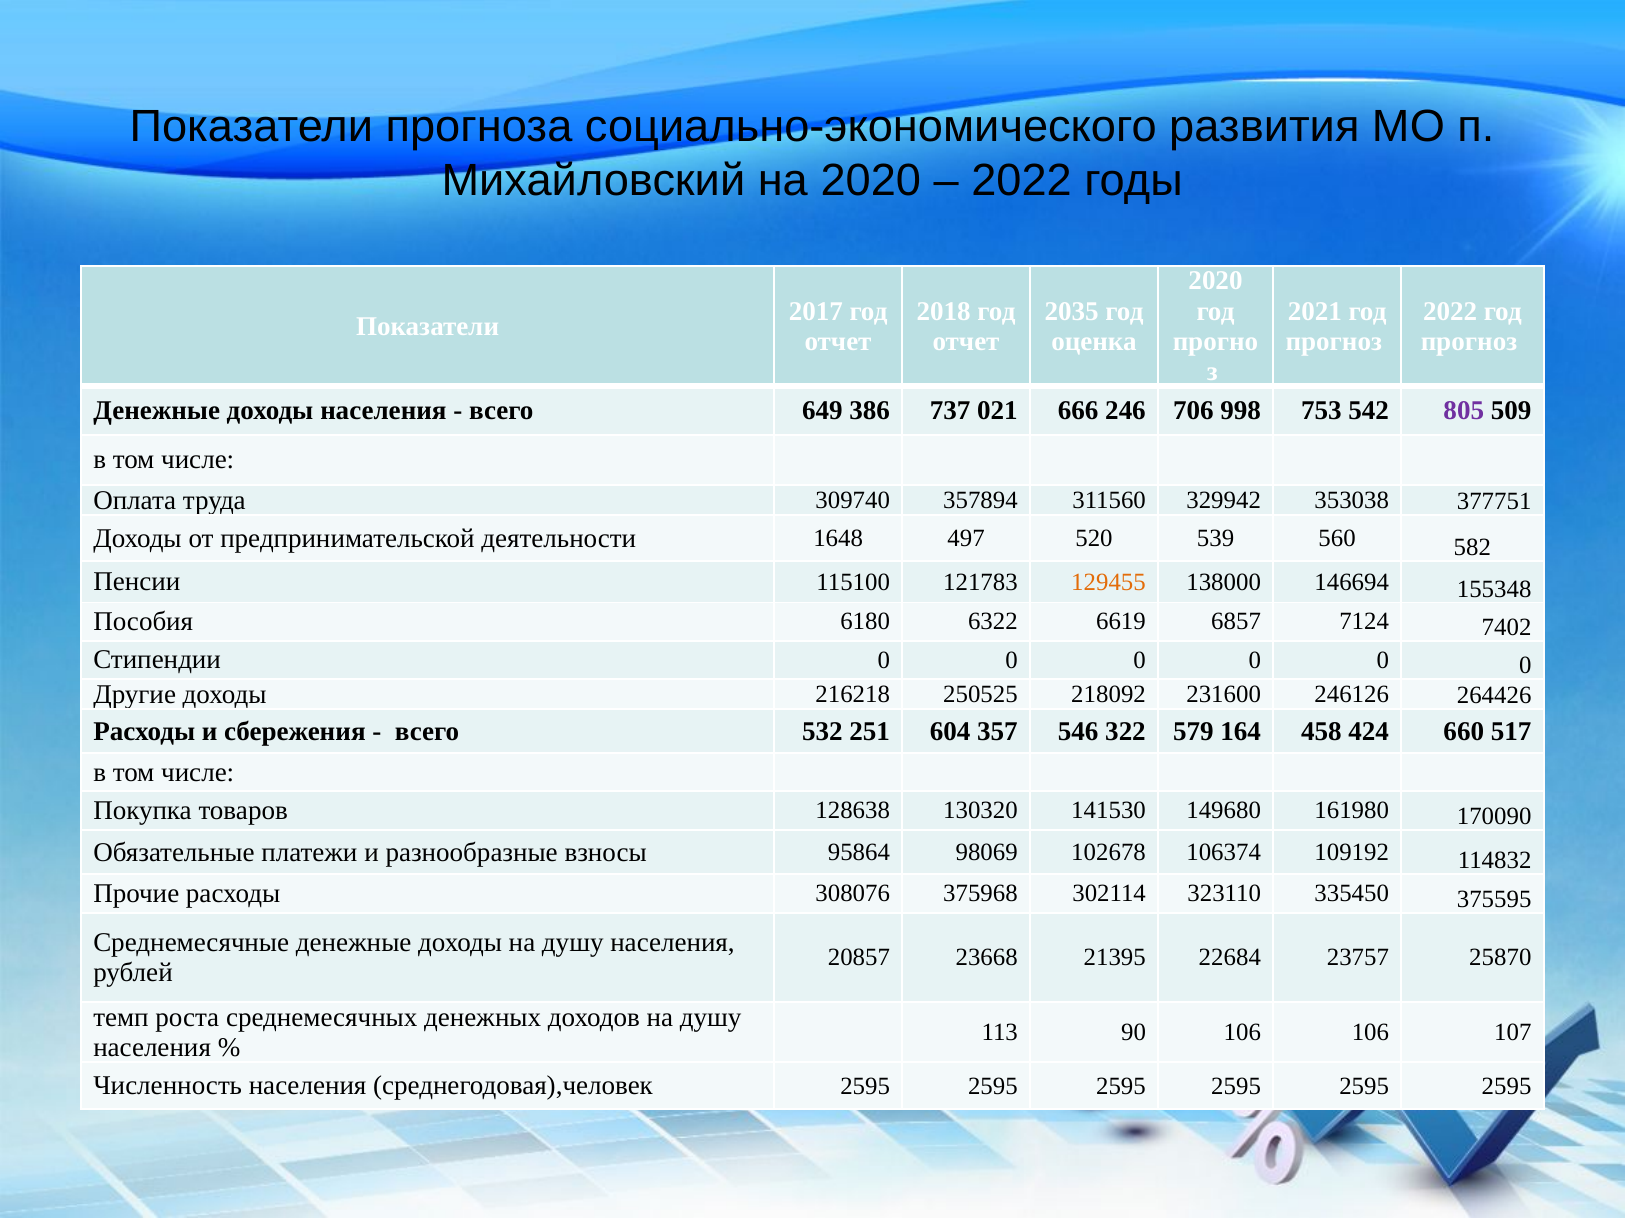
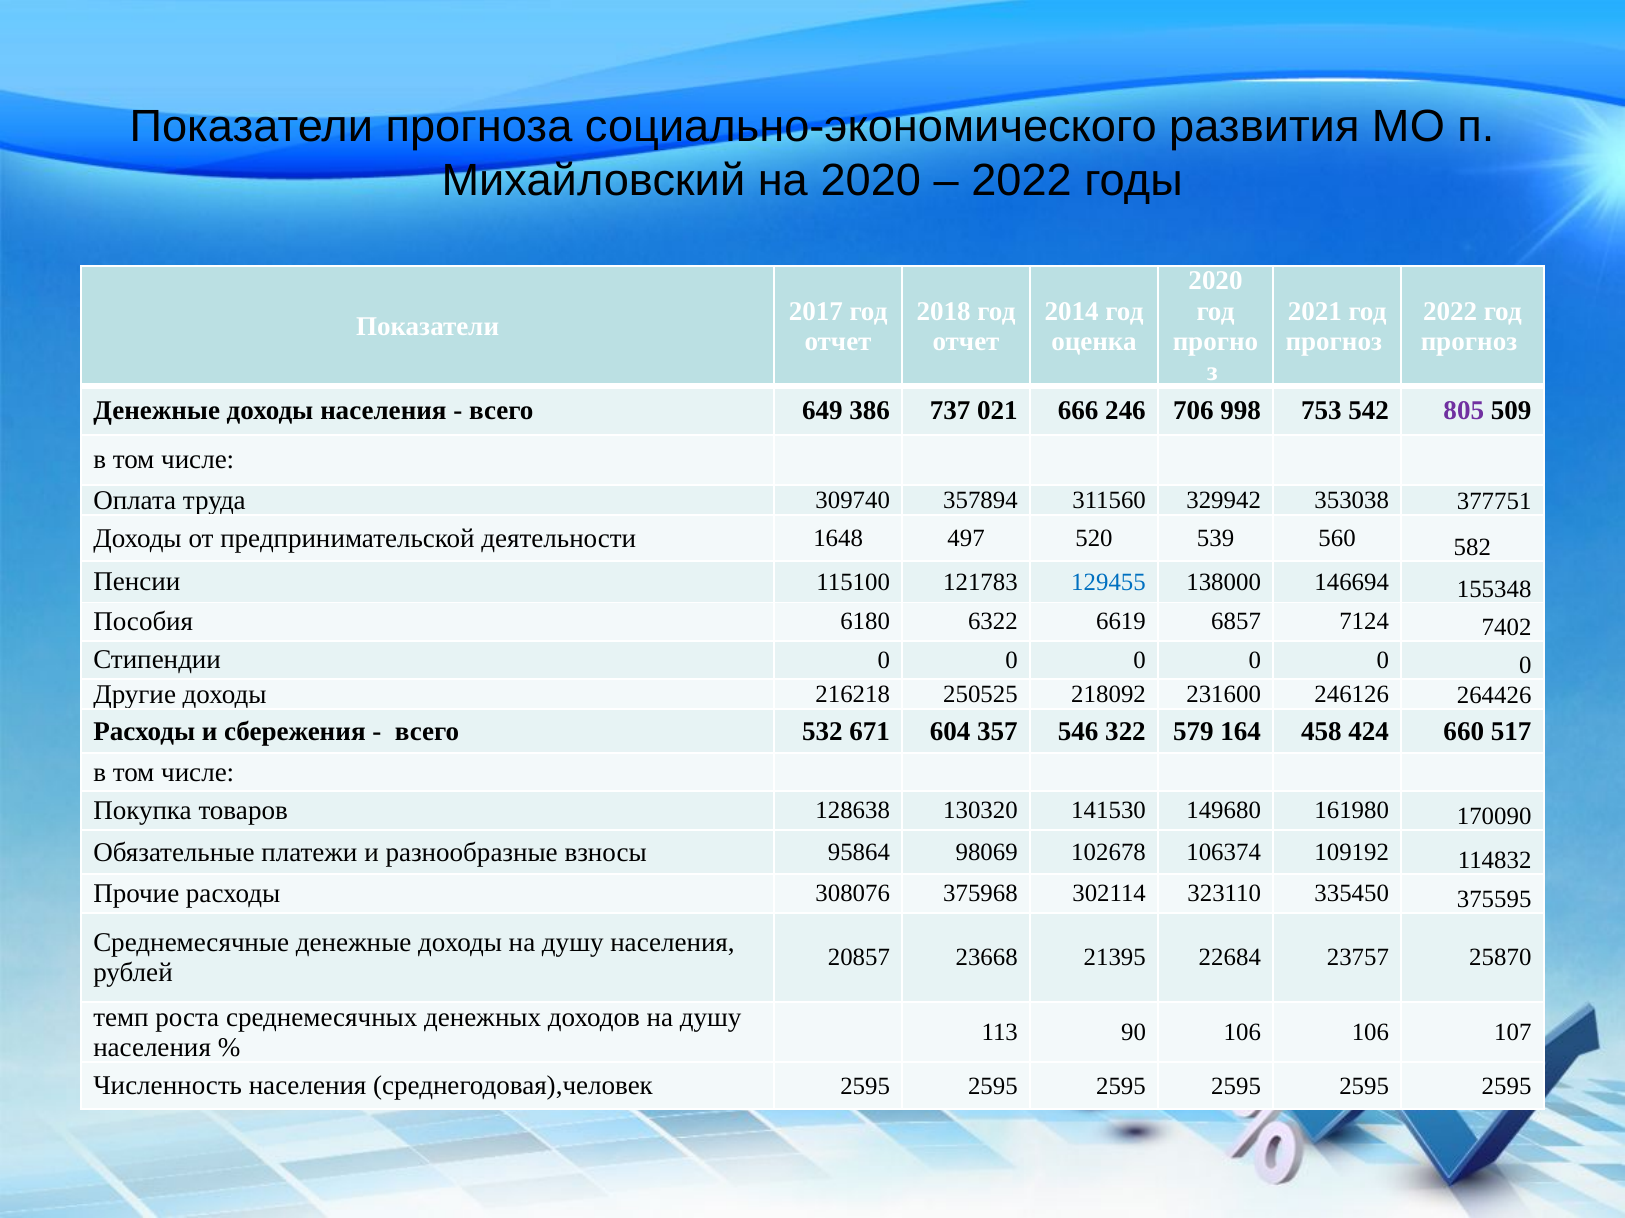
2035: 2035 -> 2014
129455 colour: orange -> blue
251: 251 -> 671
